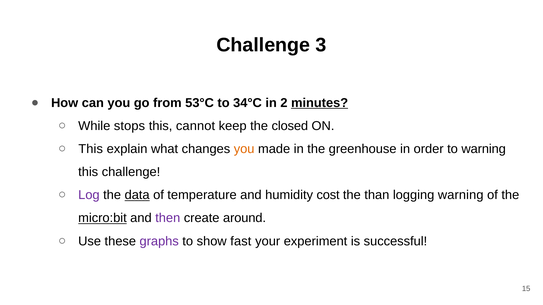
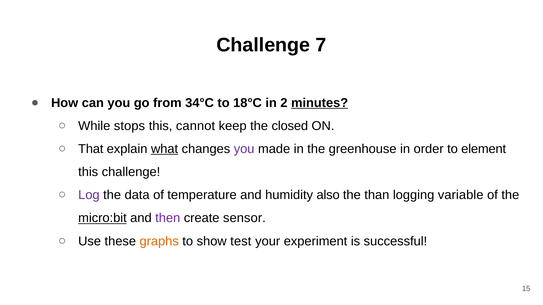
3: 3 -> 7
53°C: 53°C -> 34°C
34°C: 34°C -> 18°C
This at (91, 149): This -> That
what underline: none -> present
you at (244, 149) colour: orange -> purple
to warning: warning -> element
data underline: present -> none
cost: cost -> also
logging warning: warning -> variable
around: around -> sensor
graphs colour: purple -> orange
fast: fast -> test
